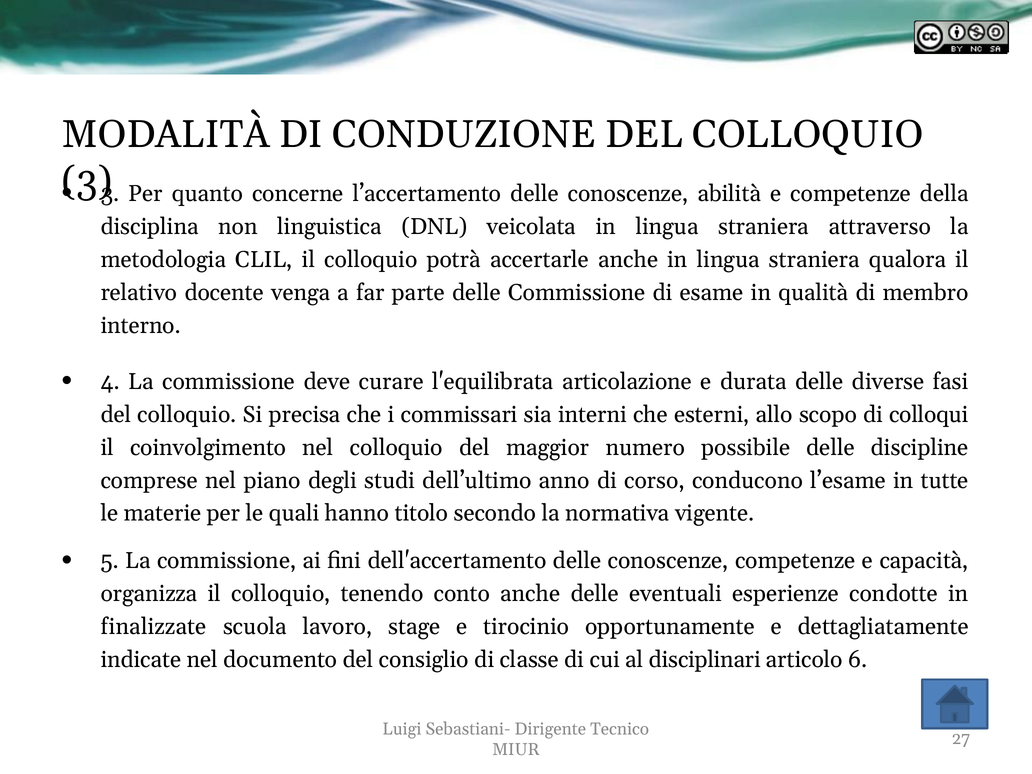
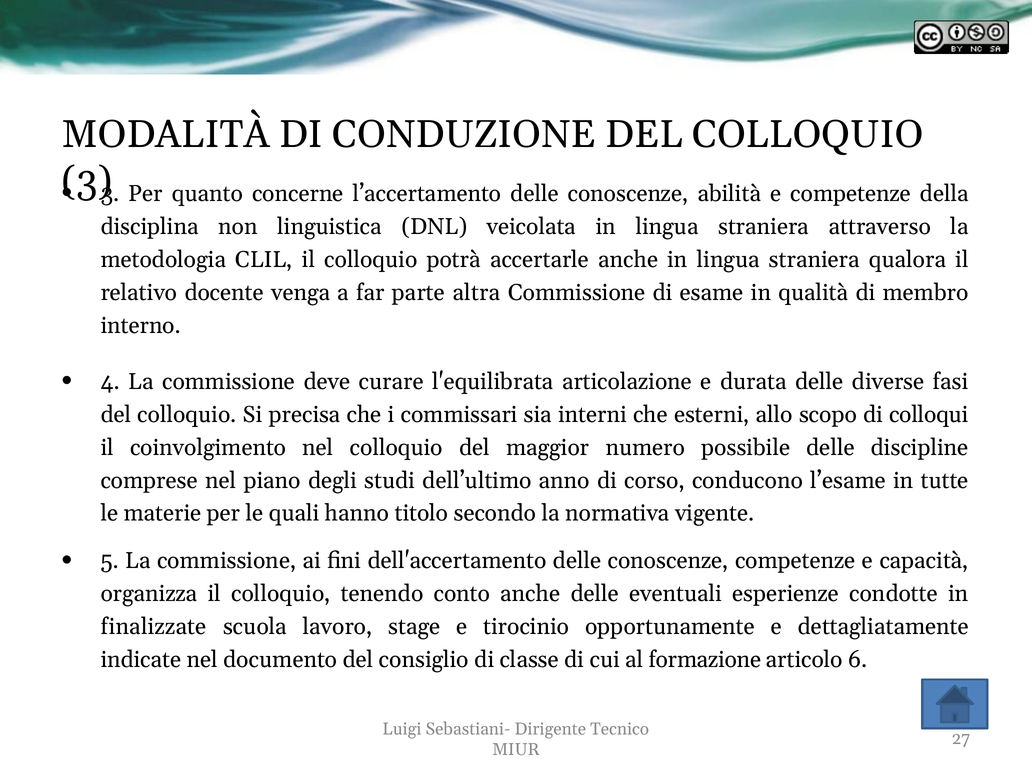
parte delle: delle -> altra
disciplinari: disciplinari -> formazione
